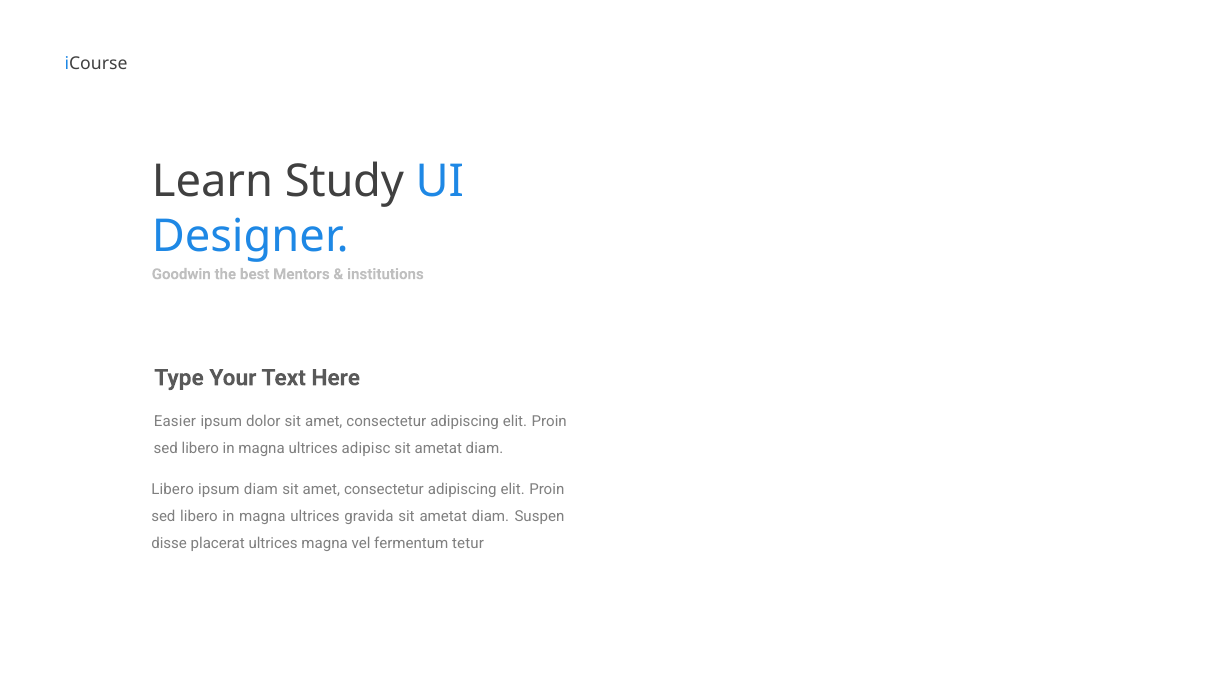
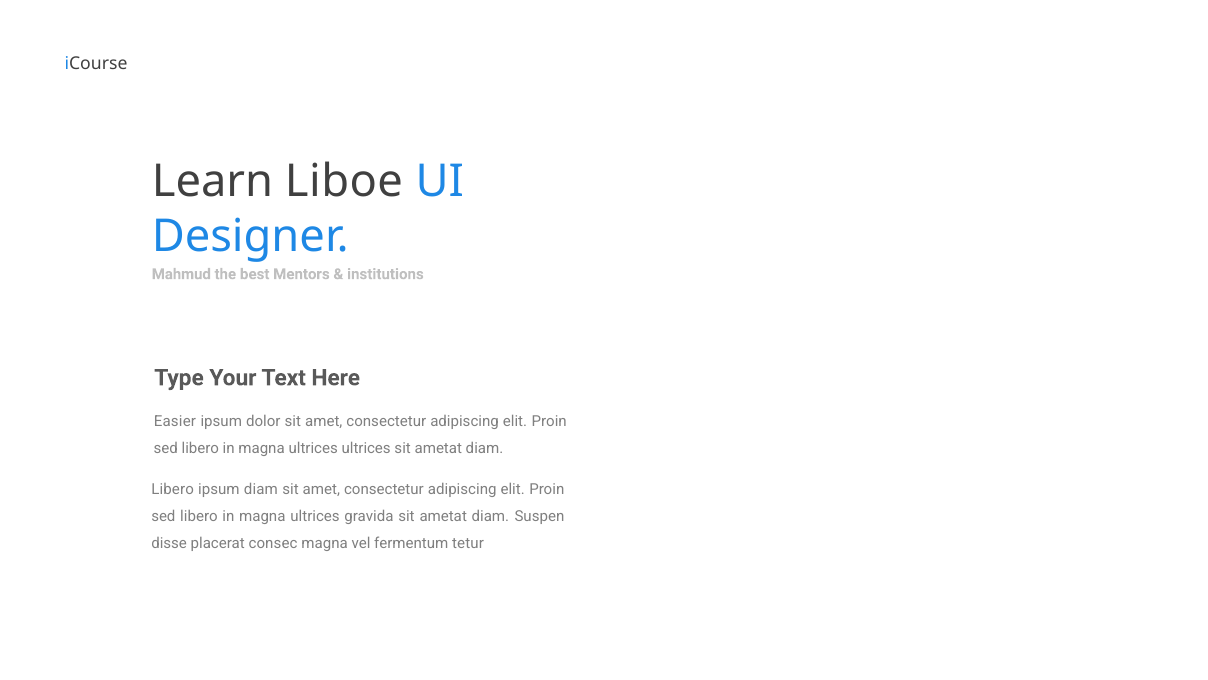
Study: Study -> Liboe
Goodwin: Goodwin -> Mahmud
ultrices adipisc: adipisc -> ultrices
placerat ultrices: ultrices -> consec
